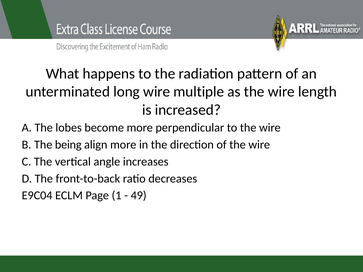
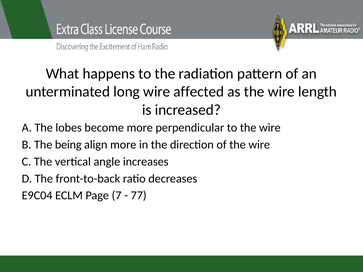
multiple: multiple -> affected
1: 1 -> 7
49: 49 -> 77
